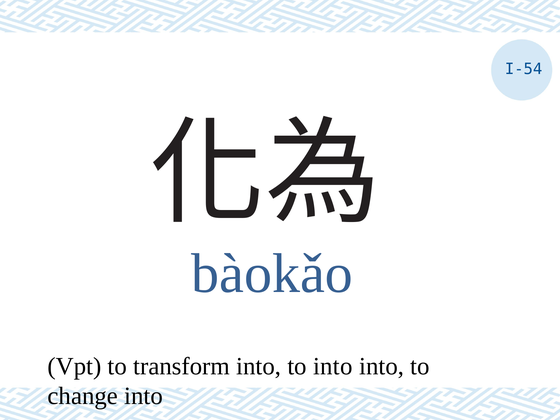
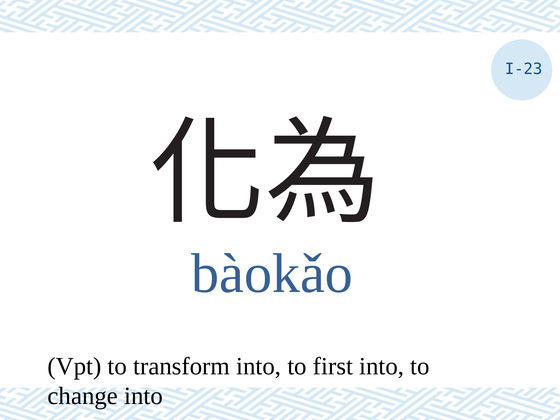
I-54: I-54 -> I-23
to into: into -> first
